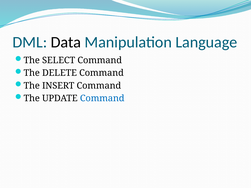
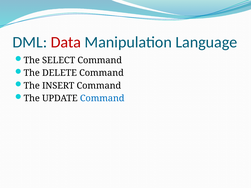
Data colour: black -> red
